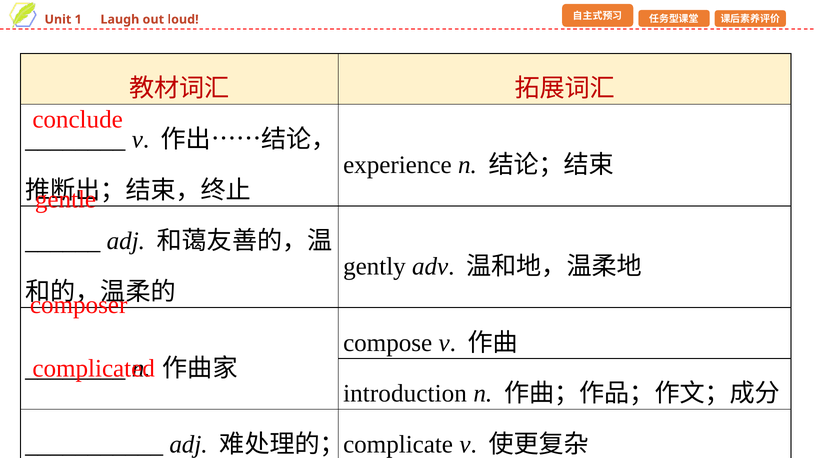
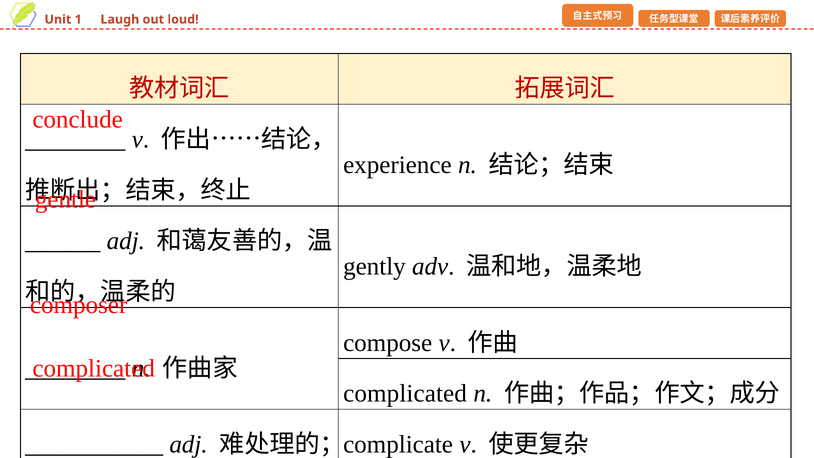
introduction at (405, 393): introduction -> complicated
